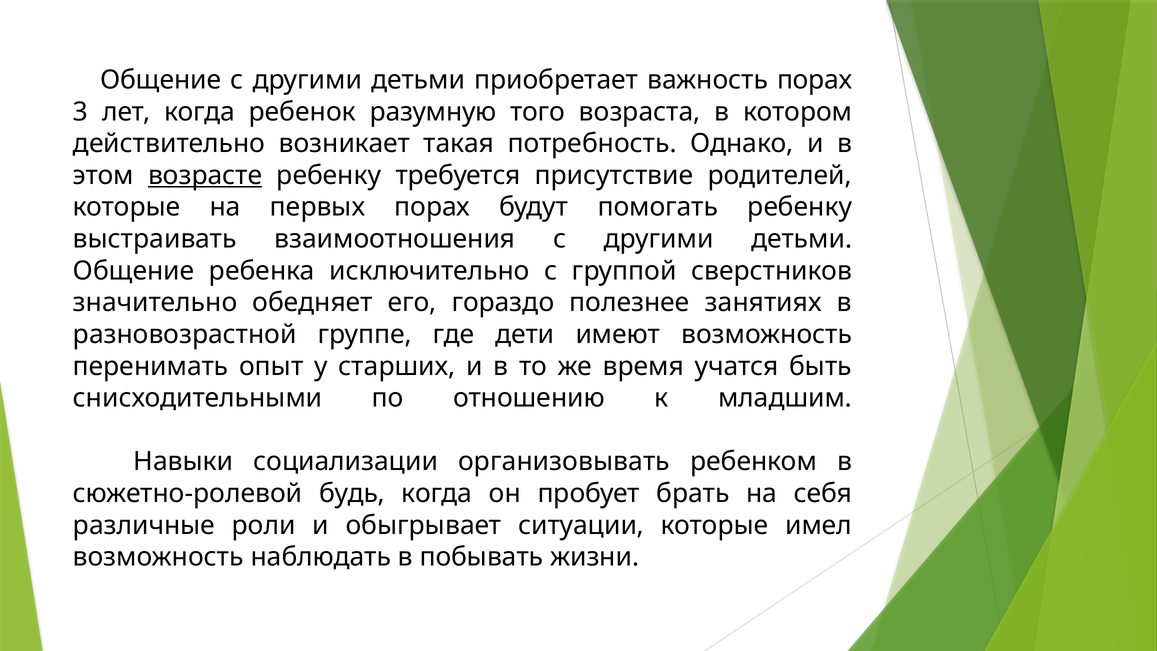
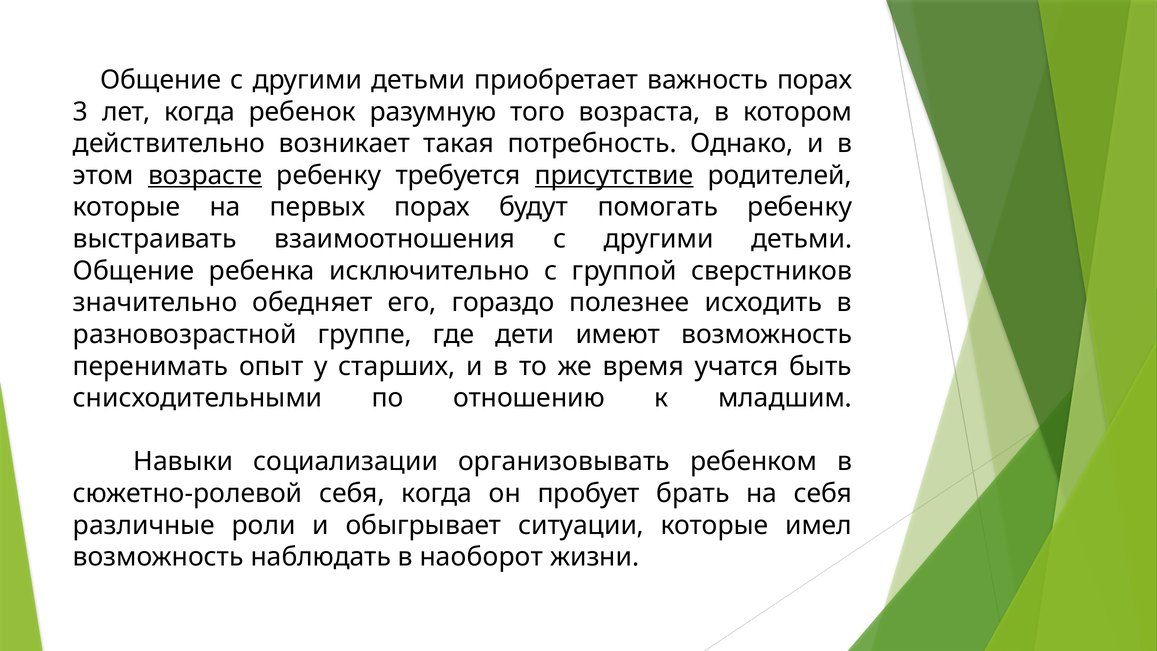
присутствие underline: none -> present
занятиях: занятиях -> исходить
сюжетно-ролевой будь: будь -> себя
побывать: побывать -> наоборот
